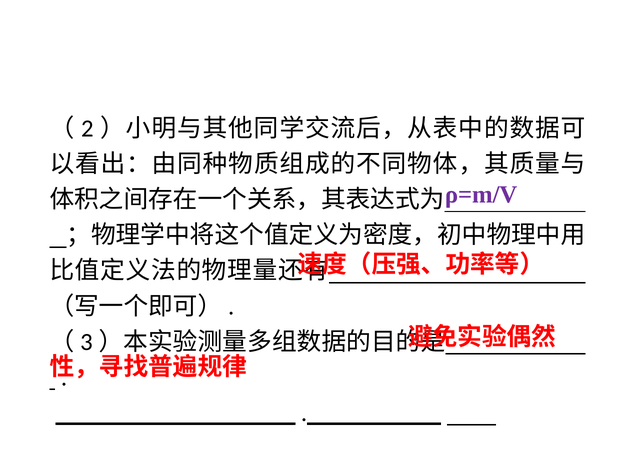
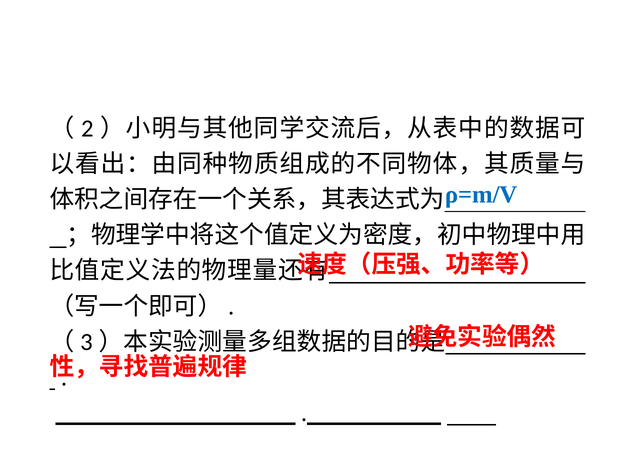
ρ=m/V colour: purple -> blue
